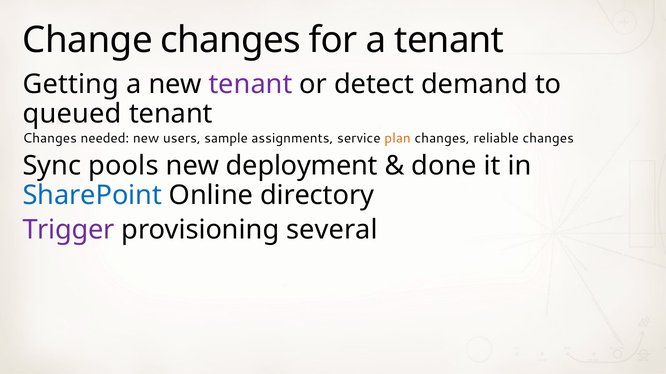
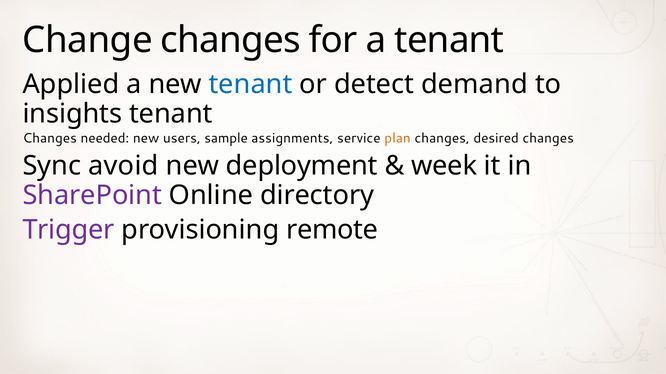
Getting: Getting -> Applied
tenant at (250, 84) colour: purple -> blue
queued: queued -> insights
reliable: reliable -> desired
pools: pools -> avoid
done: done -> week
SharePoint colour: blue -> purple
several: several -> remote
